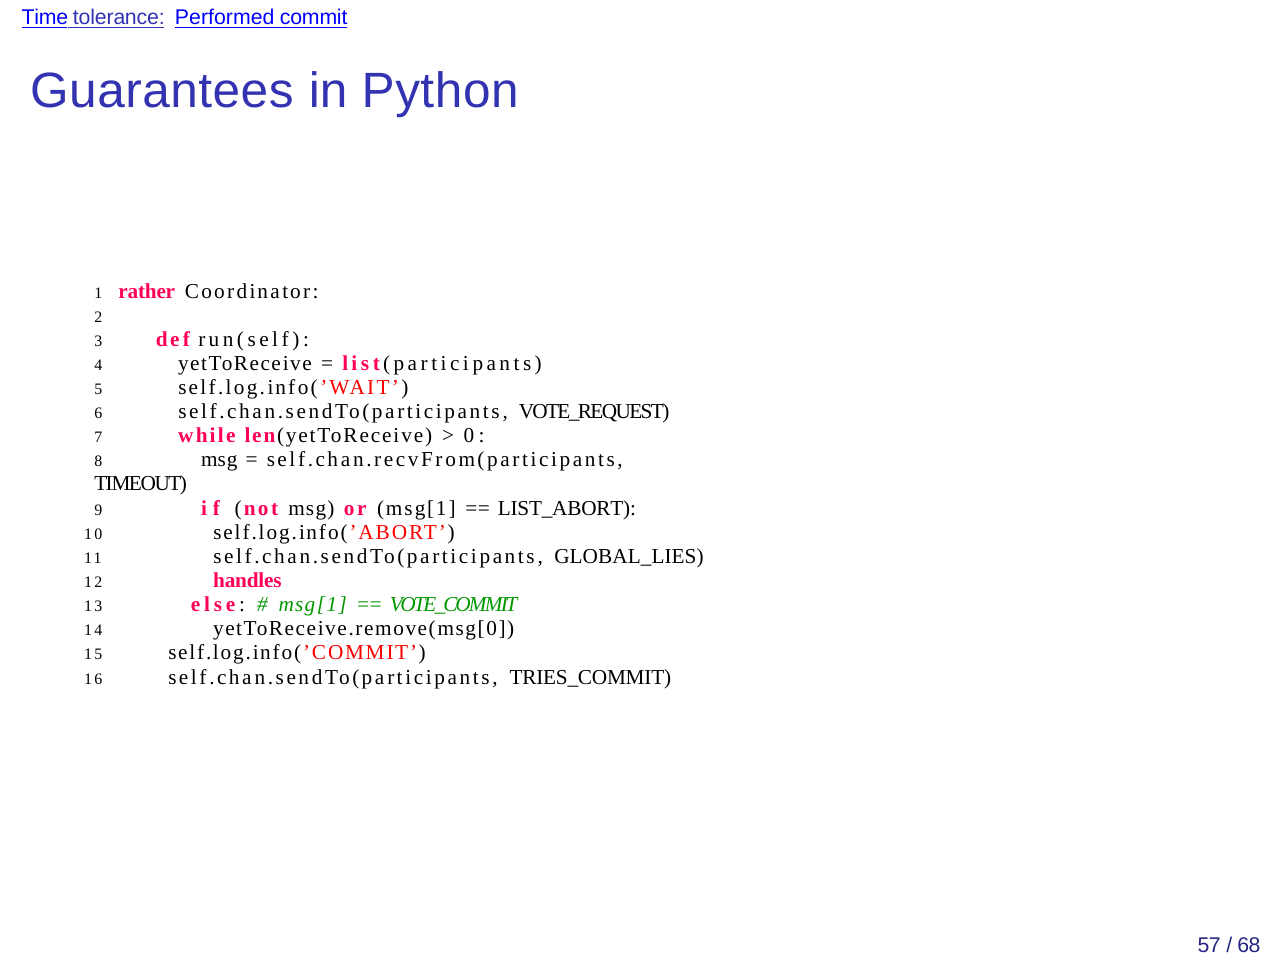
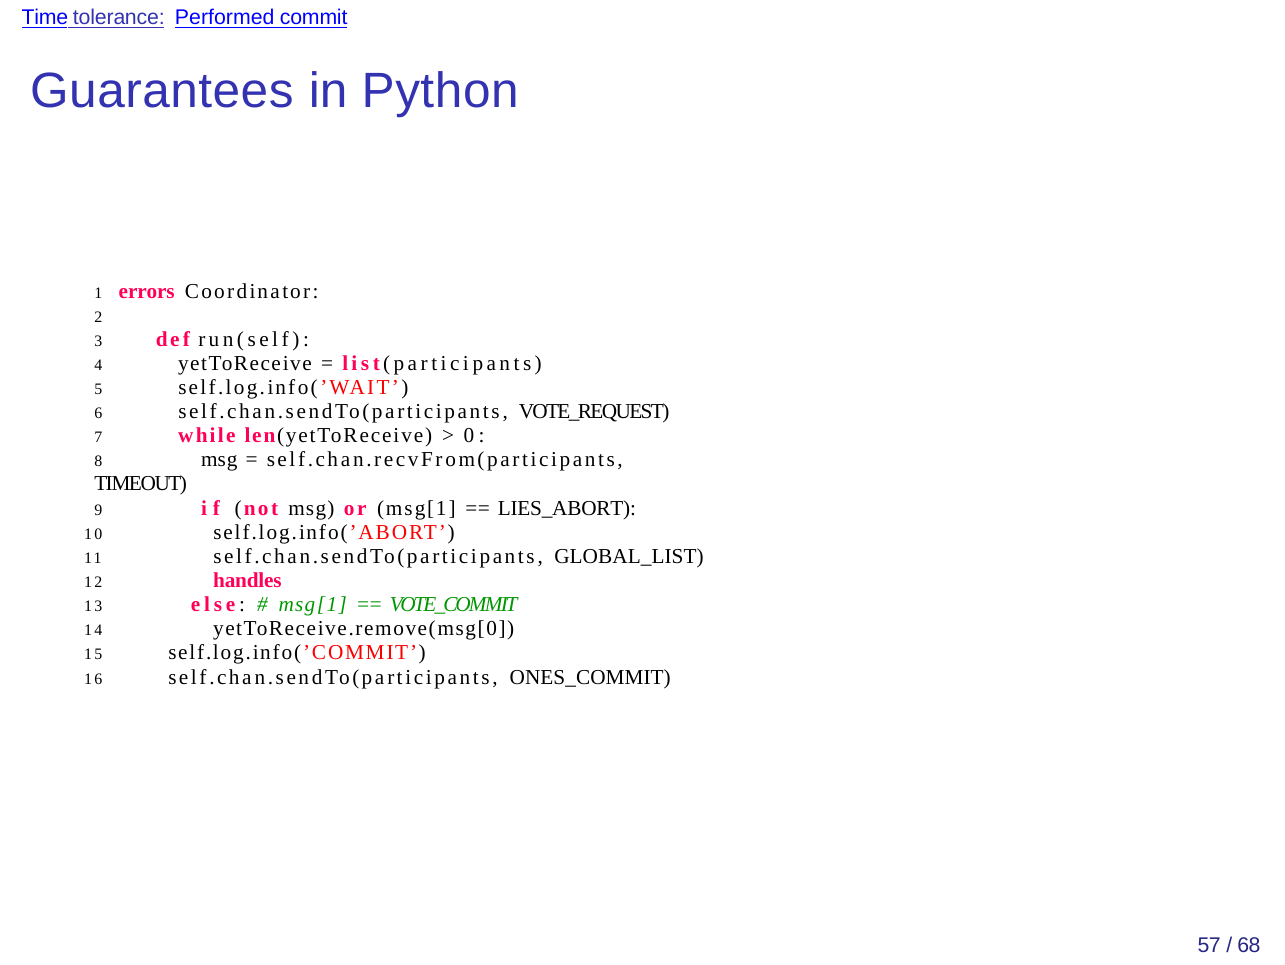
rather: rather -> errors
LIST_ABORT: LIST_ABORT -> LIES_ABORT
GLOBAL_LIES: GLOBAL_LIES -> GLOBAL_LIST
TRIES_COMMIT: TRIES_COMMIT -> ONES_COMMIT
